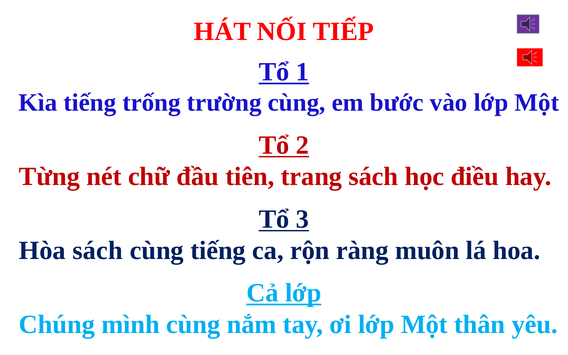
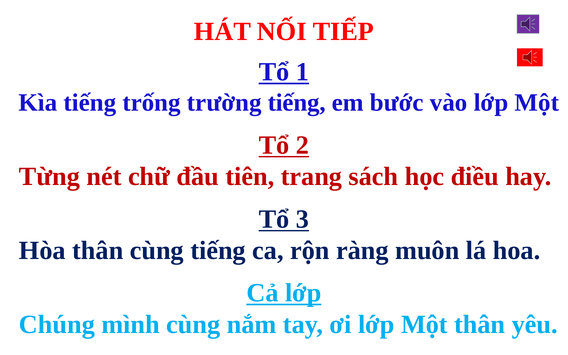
trường cùng: cùng -> tiếng
Hòa sách: sách -> thân
